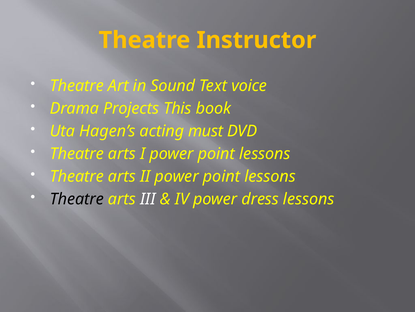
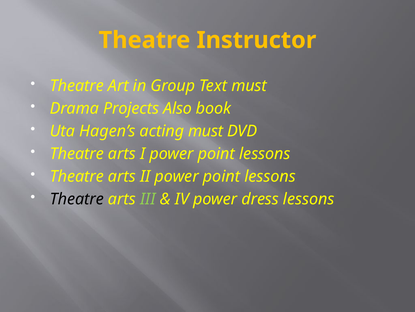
Sound: Sound -> Group
Text voice: voice -> must
This: This -> Also
III colour: white -> light green
